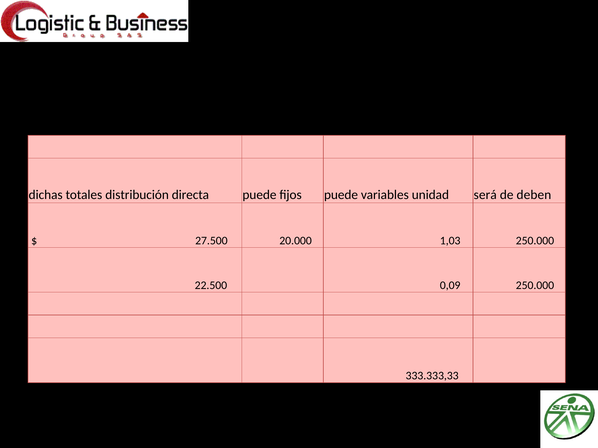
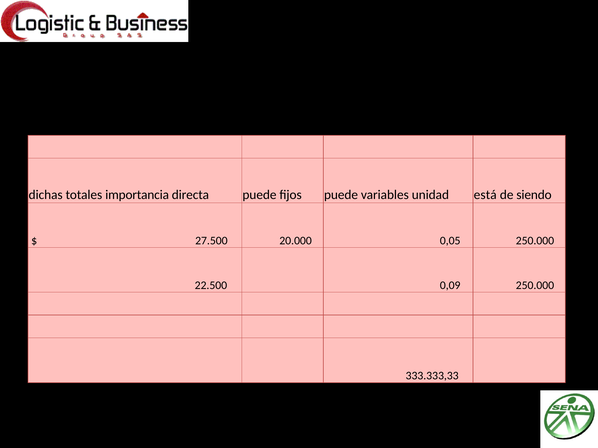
distribución: distribución -> importancia
será: será -> está
deben: deben -> siendo
1,03: 1,03 -> 0,05
